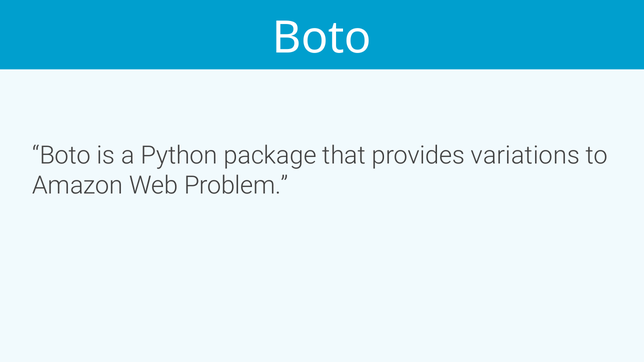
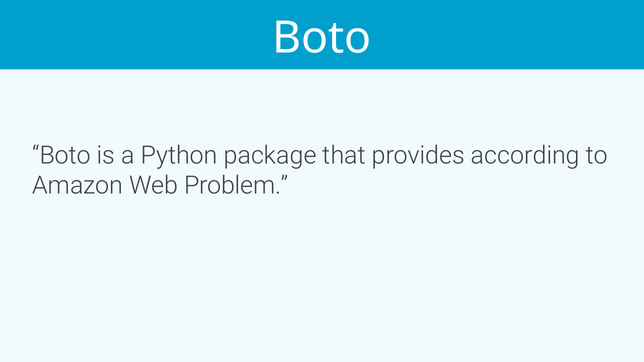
variations: variations -> according
